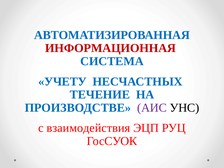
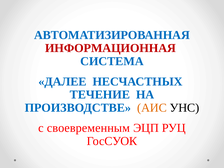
УЧЕТУ: УЧЕТУ -> ДАЛЕЕ
АИС colour: purple -> orange
взаимодействия: взаимодействия -> своевременным
